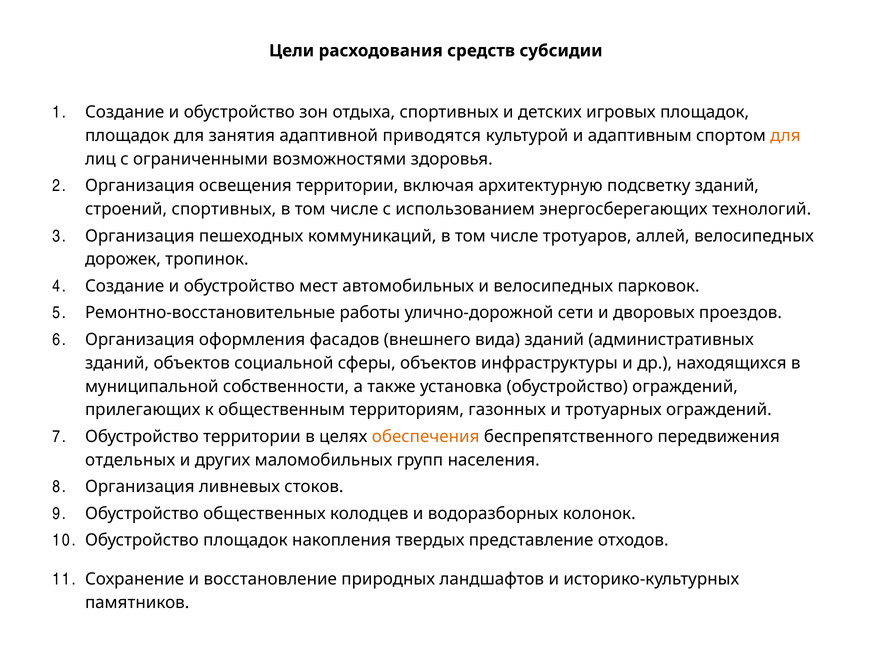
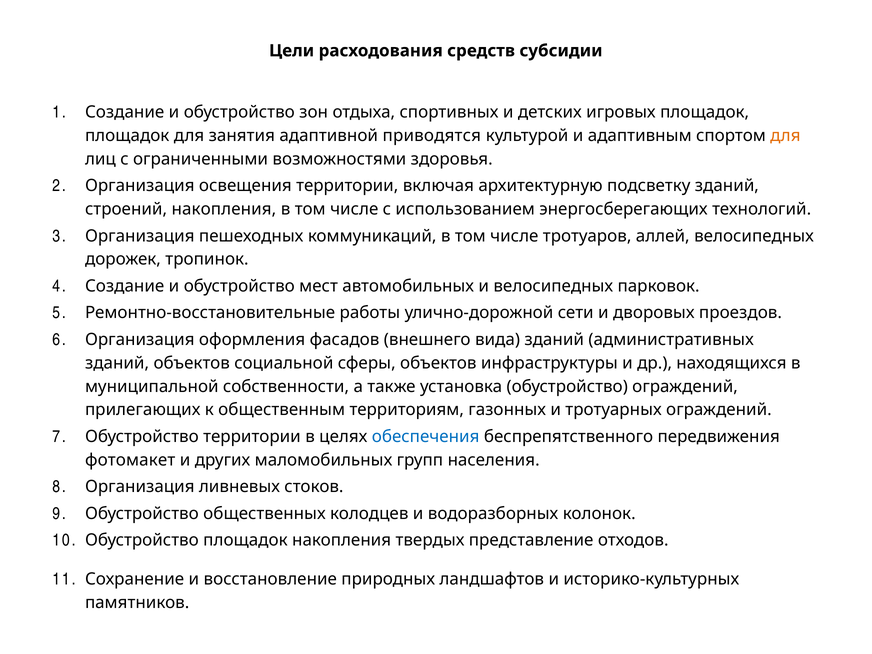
строений спортивных: спортивных -> накопления
обеспечения colour: orange -> blue
отдельных: отдельных -> фотомакет
